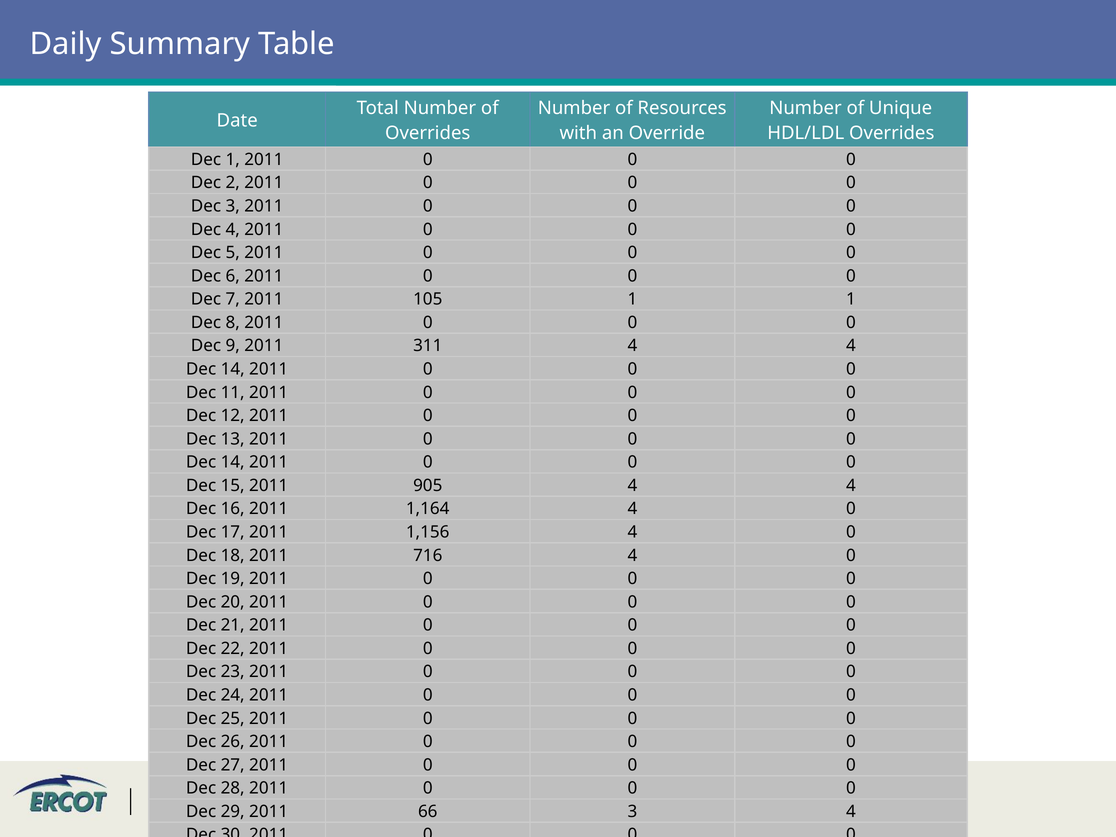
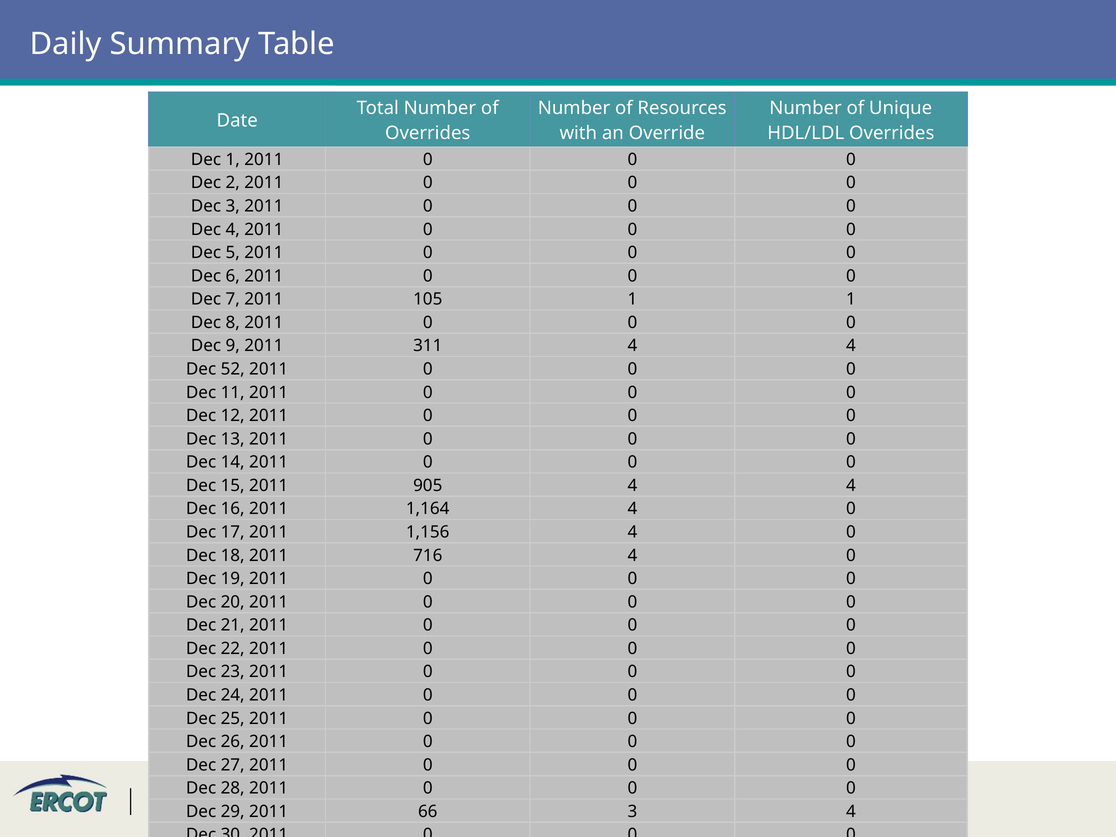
14 at (233, 369): 14 -> 52
